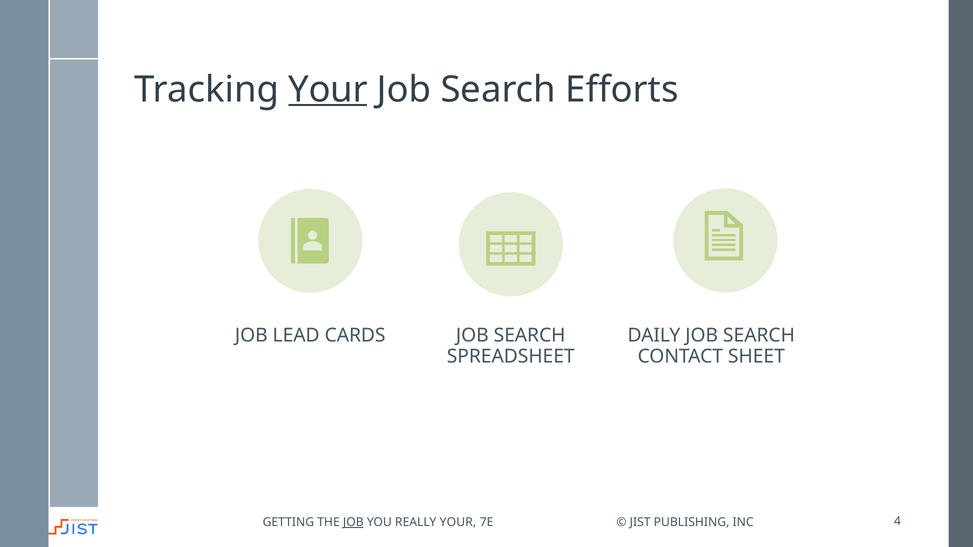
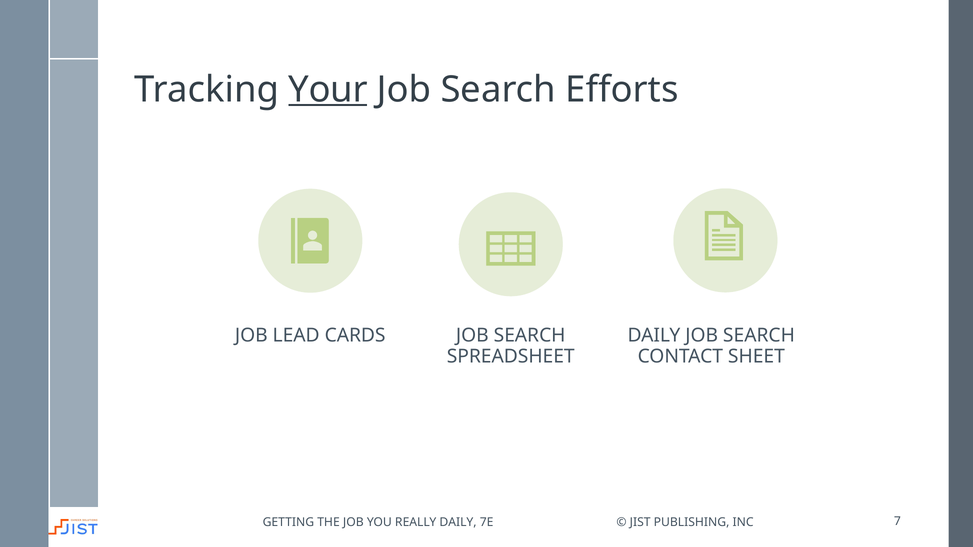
JOB at (353, 523) underline: present -> none
REALLY YOUR: YOUR -> DAILY
4: 4 -> 7
